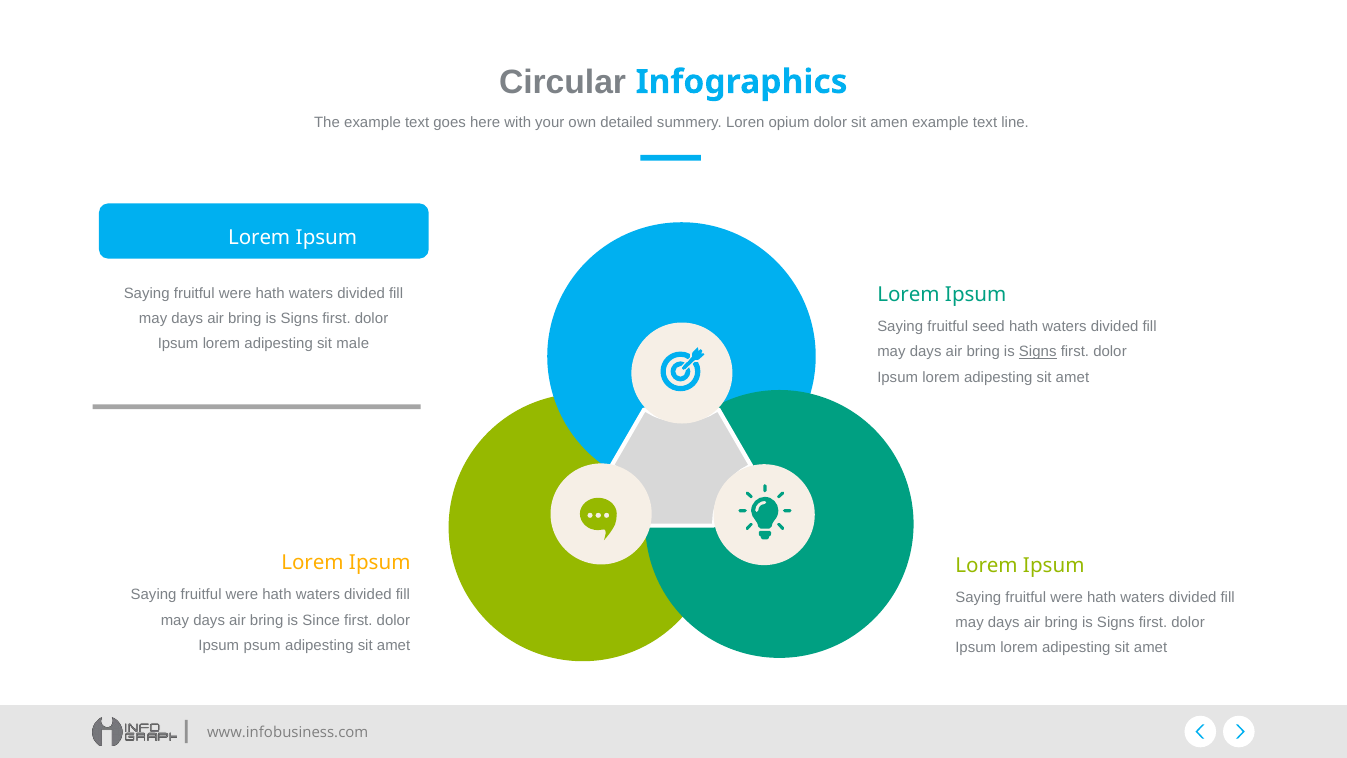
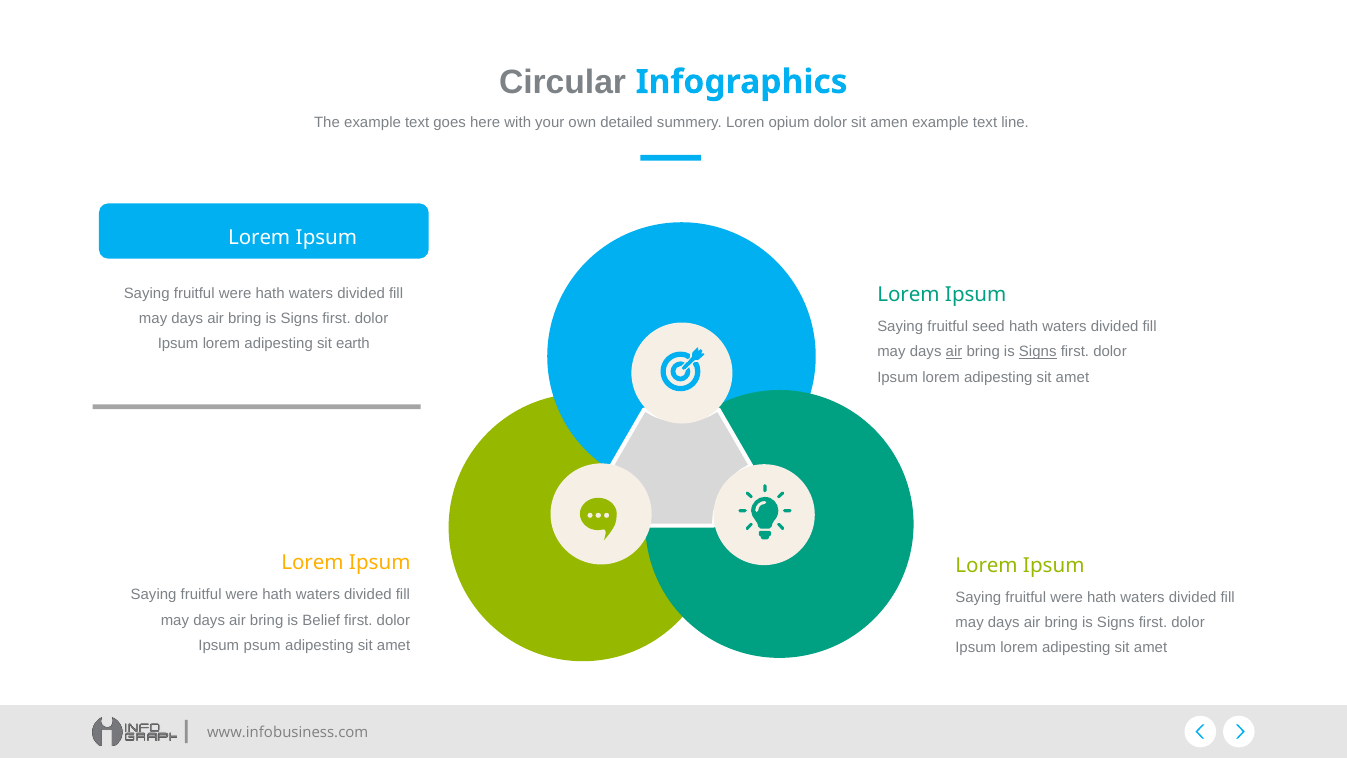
male: male -> earth
air at (954, 352) underline: none -> present
Since: Since -> Belief
